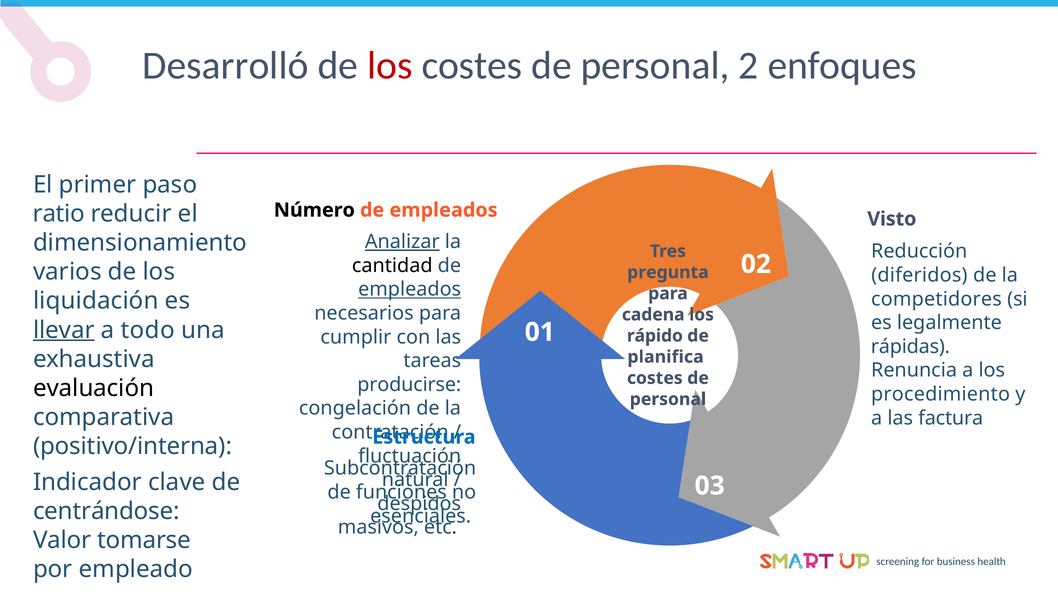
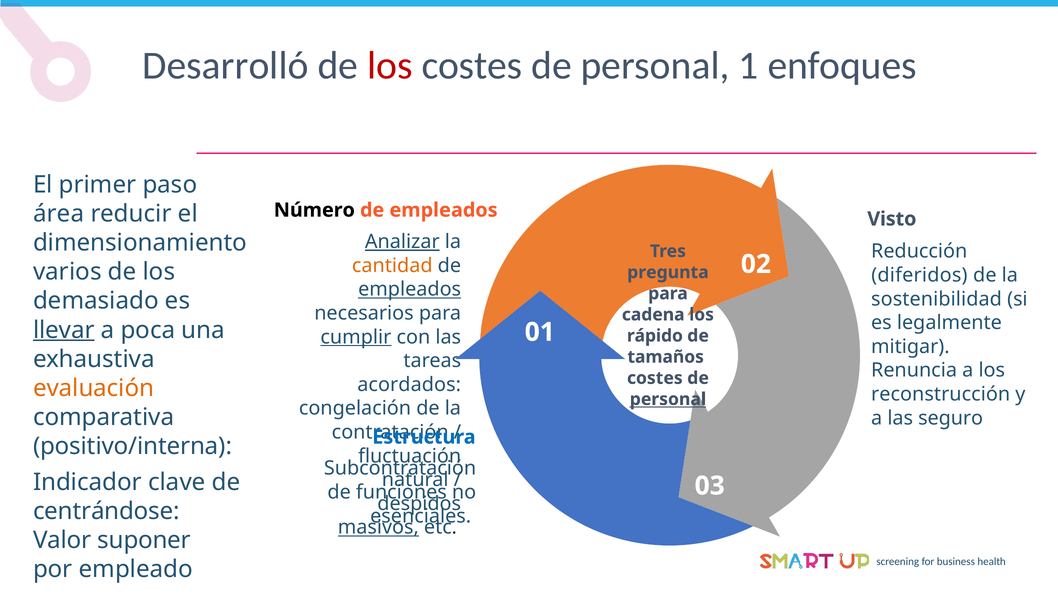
2: 2 -> 1
ratio: ratio -> área
cantidad colour: black -> orange
competidores: competidores -> sostenibilidad
liquidación: liquidación -> demasiado
todo: todo -> poca
cumplir underline: none -> present
rápidas: rápidas -> mitigar
planifica: planifica -> tamaños
producirse: producirse -> acordados
evaluación colour: black -> orange
procedimiento: procedimiento -> reconstrucción
personal at (668, 399) underline: none -> present
factura: factura -> seguro
masivos underline: none -> present
tomarse: tomarse -> suponer
